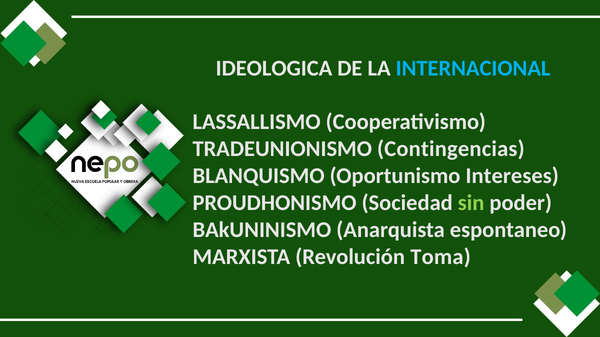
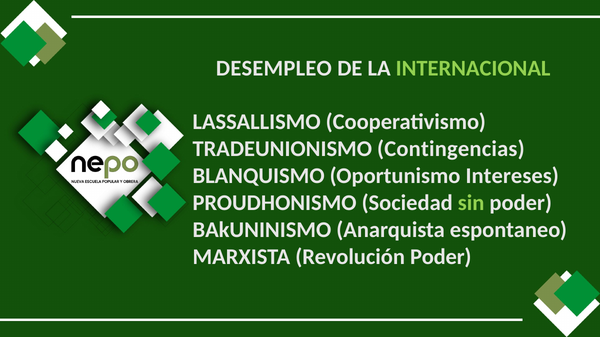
IDEOLOGICA: IDEOLOGICA -> DESEMPLEO
INTERNACIONAL colour: light blue -> light green
Revolución Toma: Toma -> Poder
